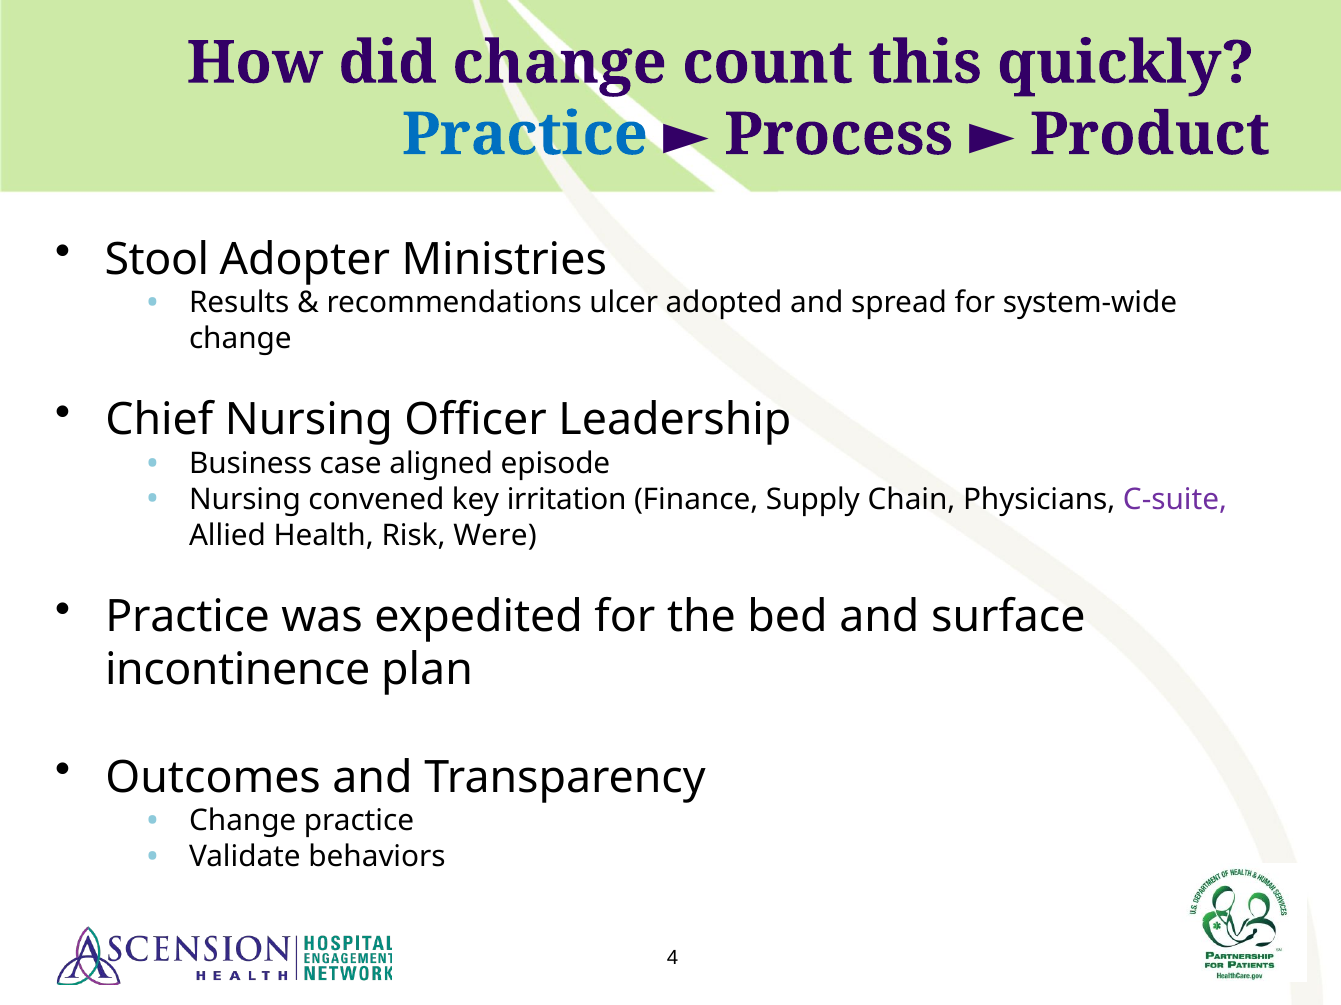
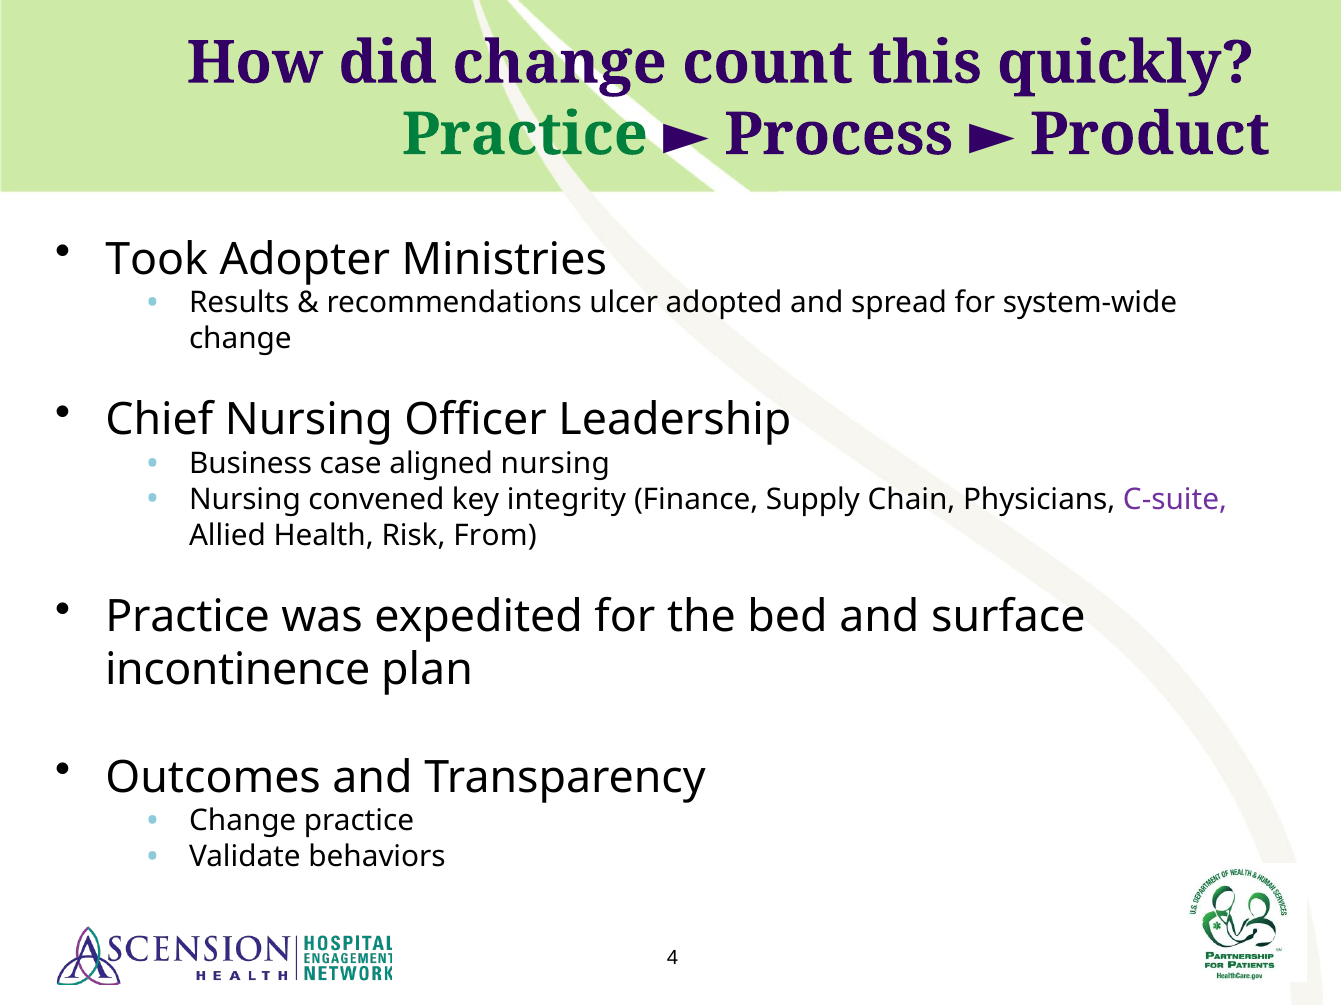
Practice at (525, 135) colour: blue -> green
Stool: Stool -> Took
aligned episode: episode -> nursing
irritation: irritation -> integrity
Were: Were -> From
